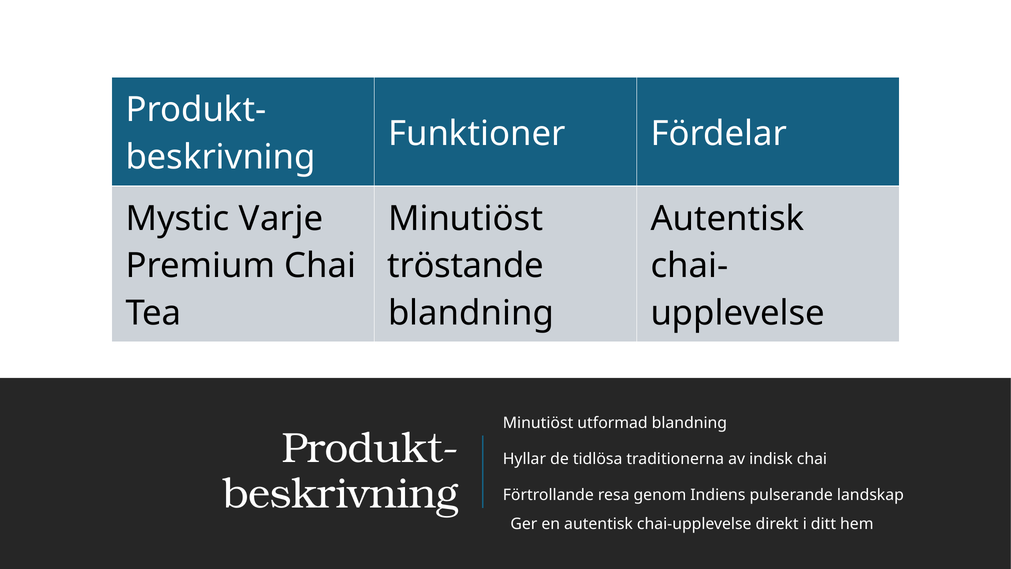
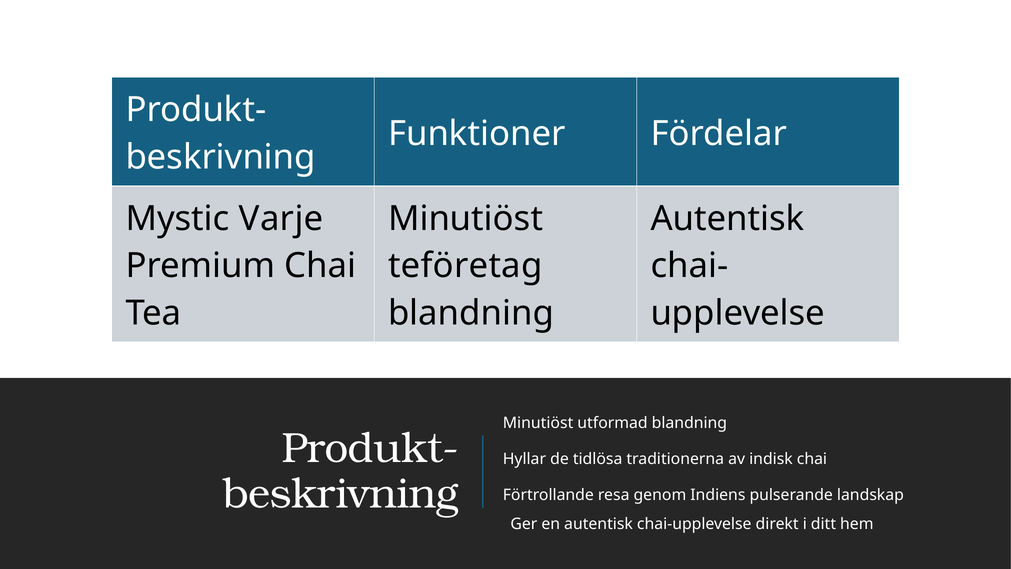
tröstande: tröstande -> teföretag
